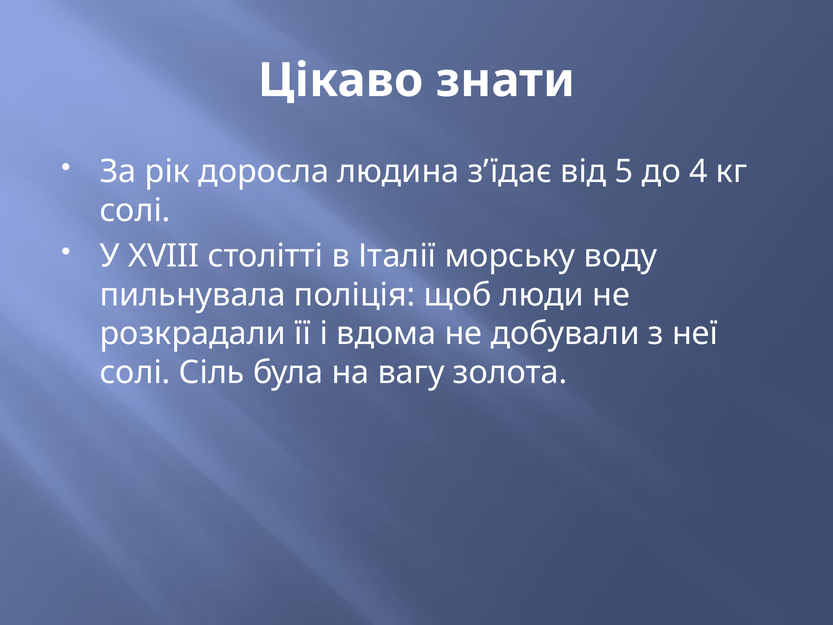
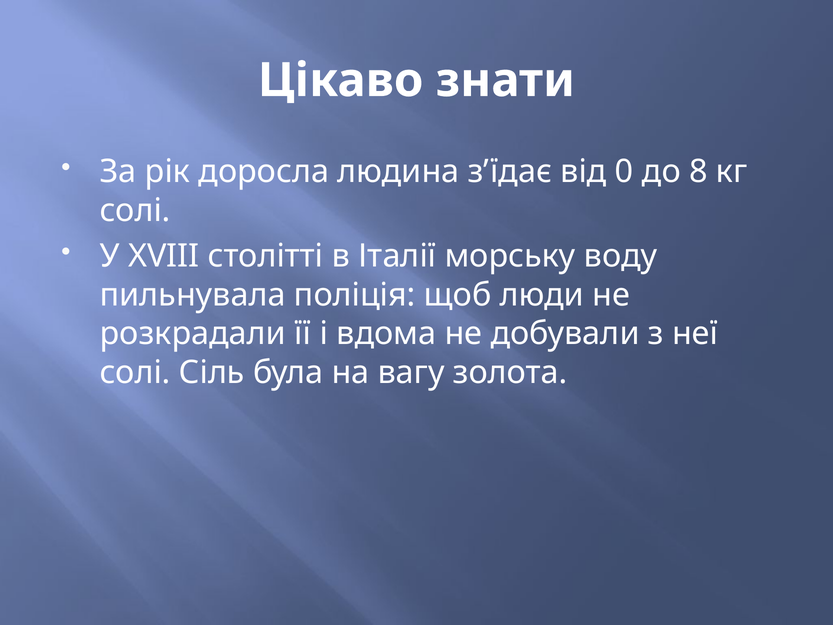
5: 5 -> 0
4: 4 -> 8
